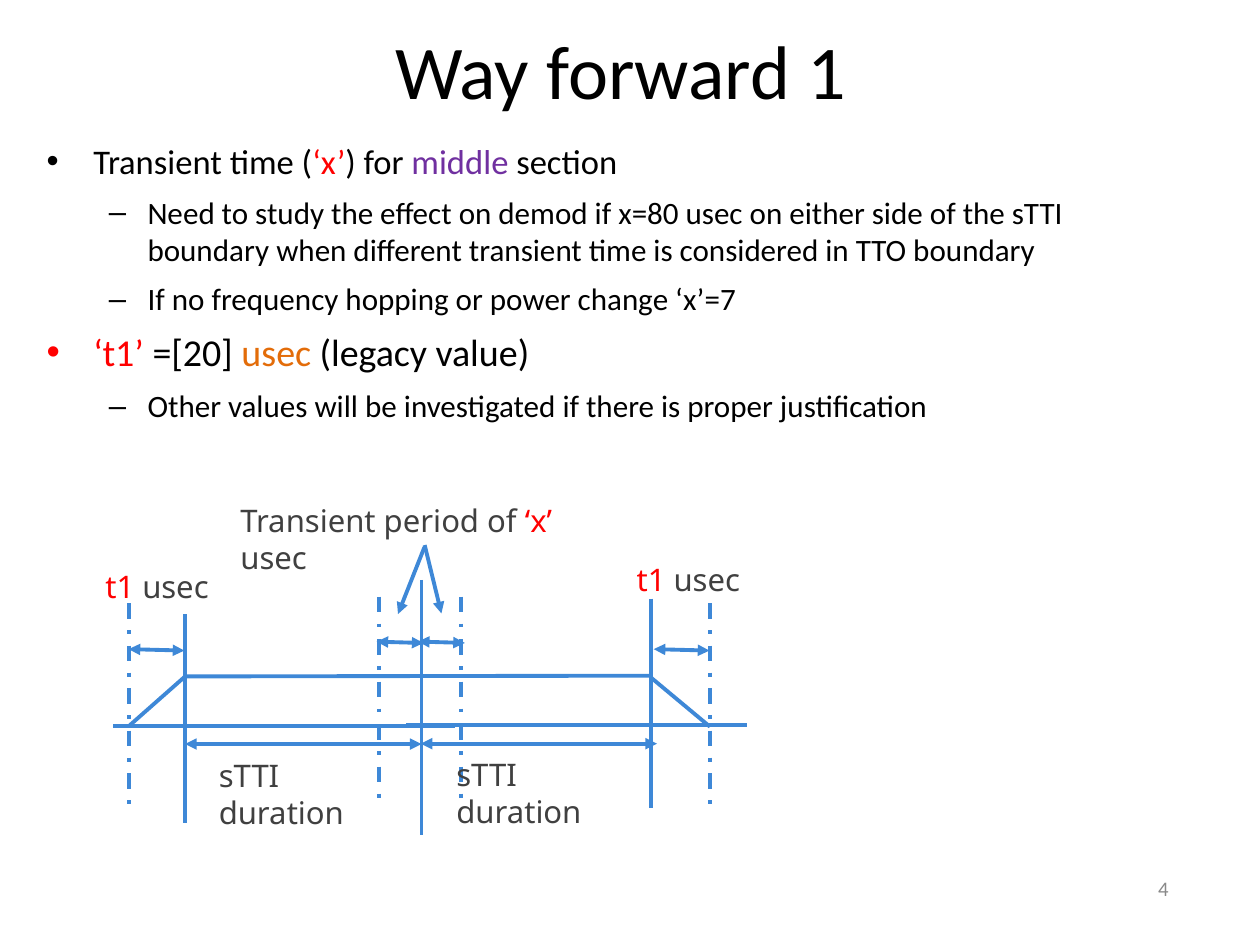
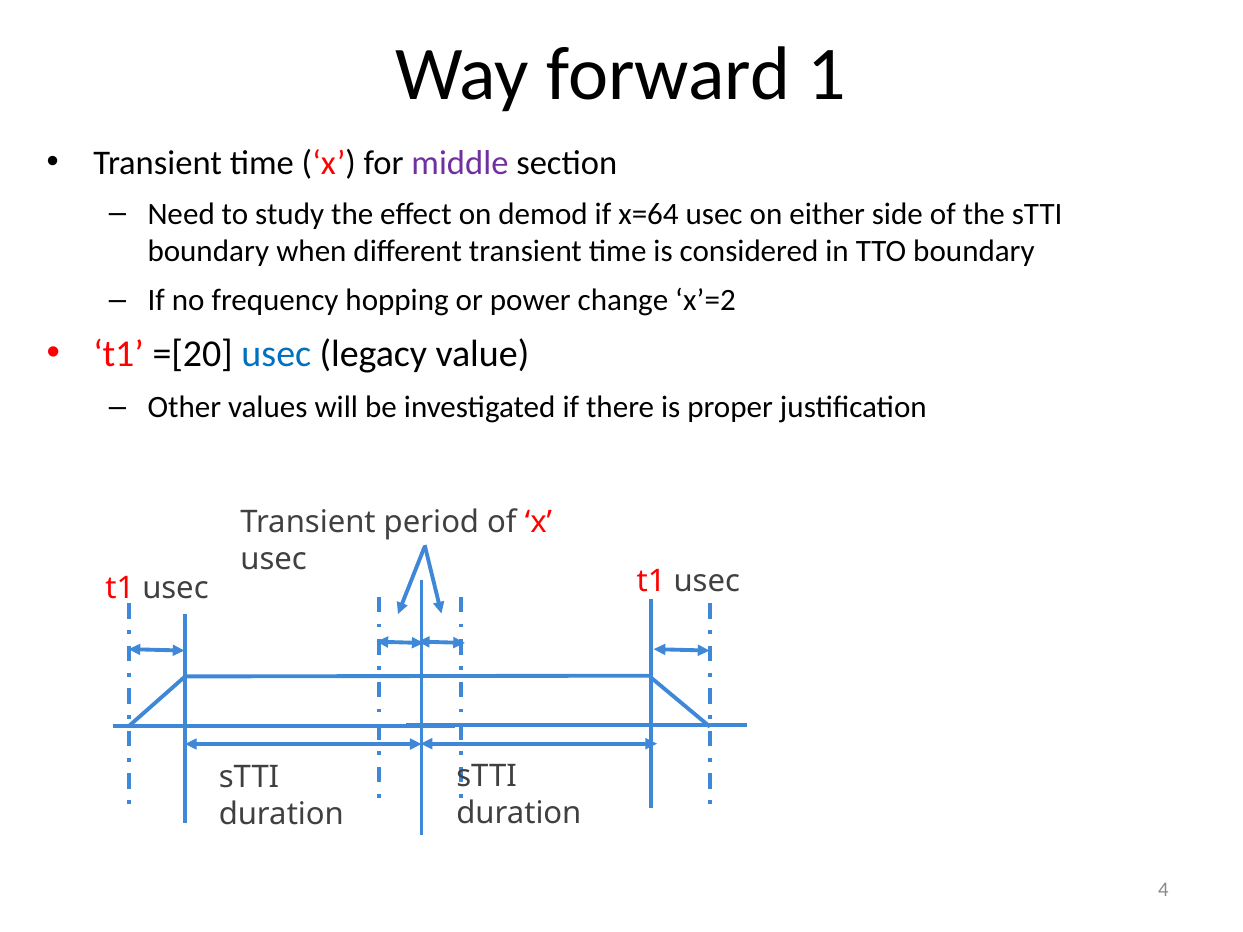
x=80: x=80 -> x=64
x’=7: x’=7 -> x’=2
usec at (276, 355) colour: orange -> blue
